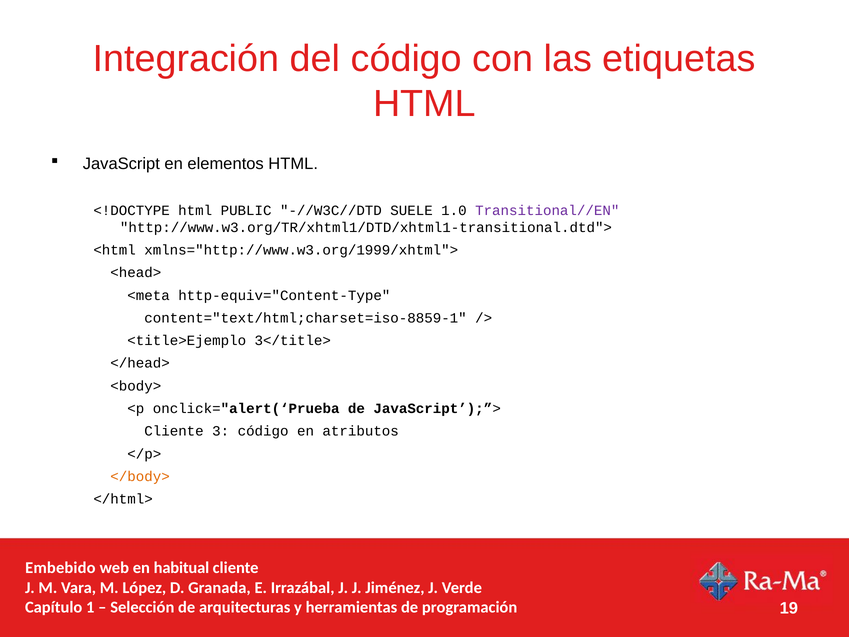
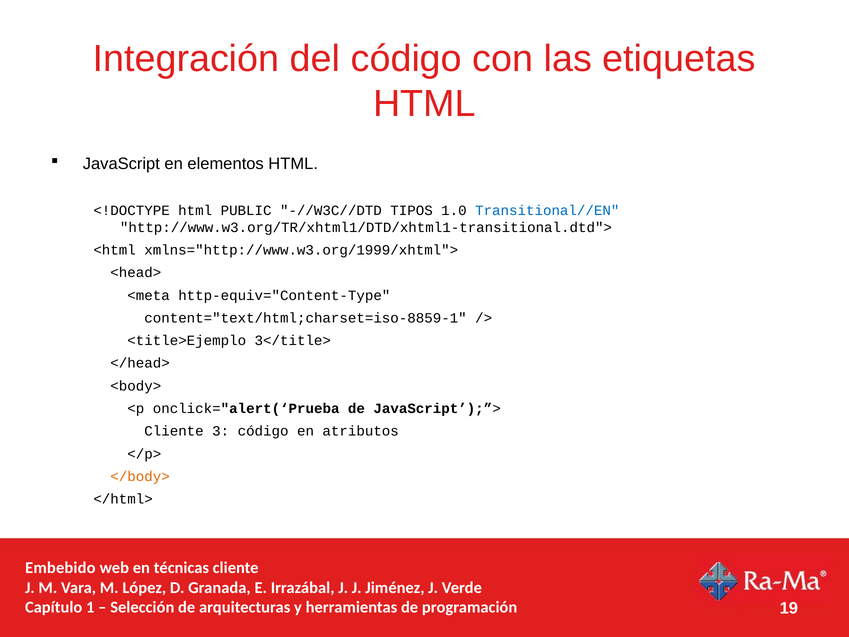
SUELE: SUELE -> TIPOS
Transitional//EN colour: purple -> blue
habitual: habitual -> técnicas
